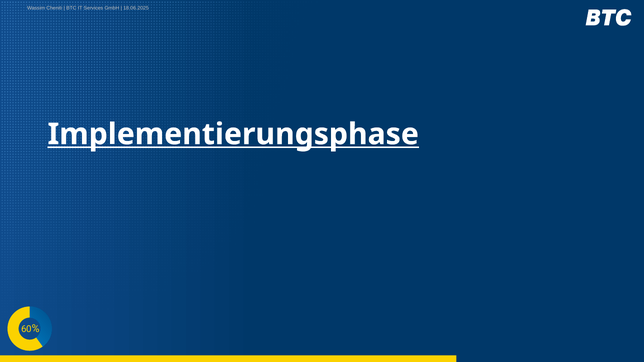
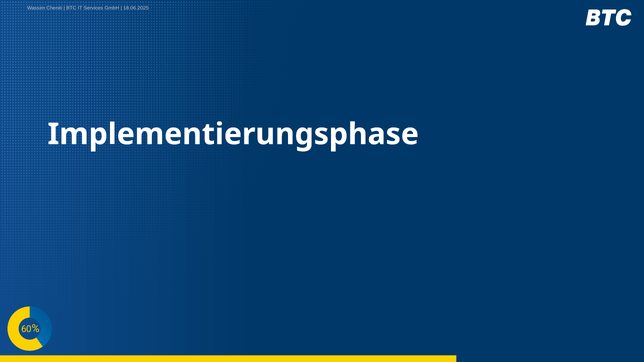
Implementierungsphase underline: present -> none
